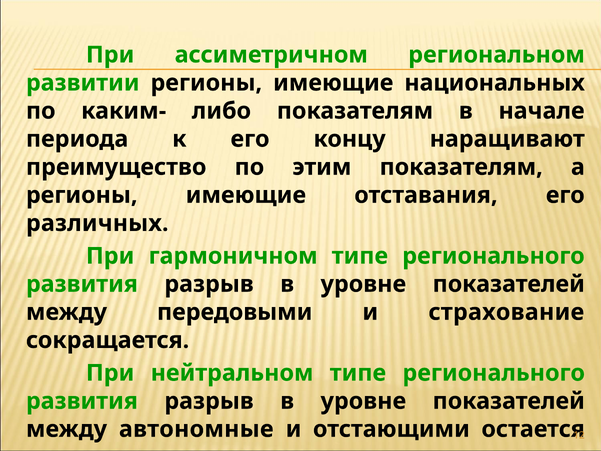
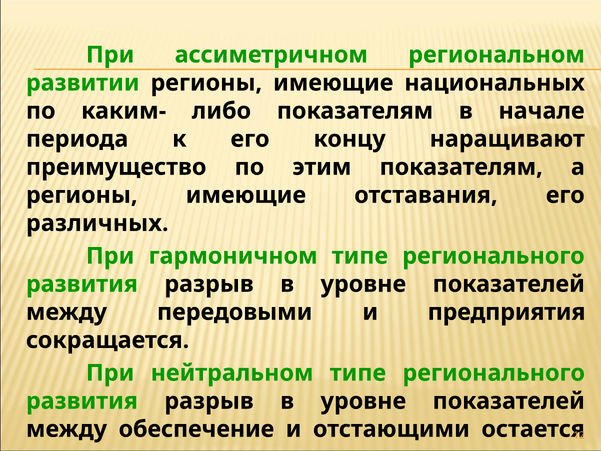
страхование: страхование -> предприятия
автономные: автономные -> обеспечение
